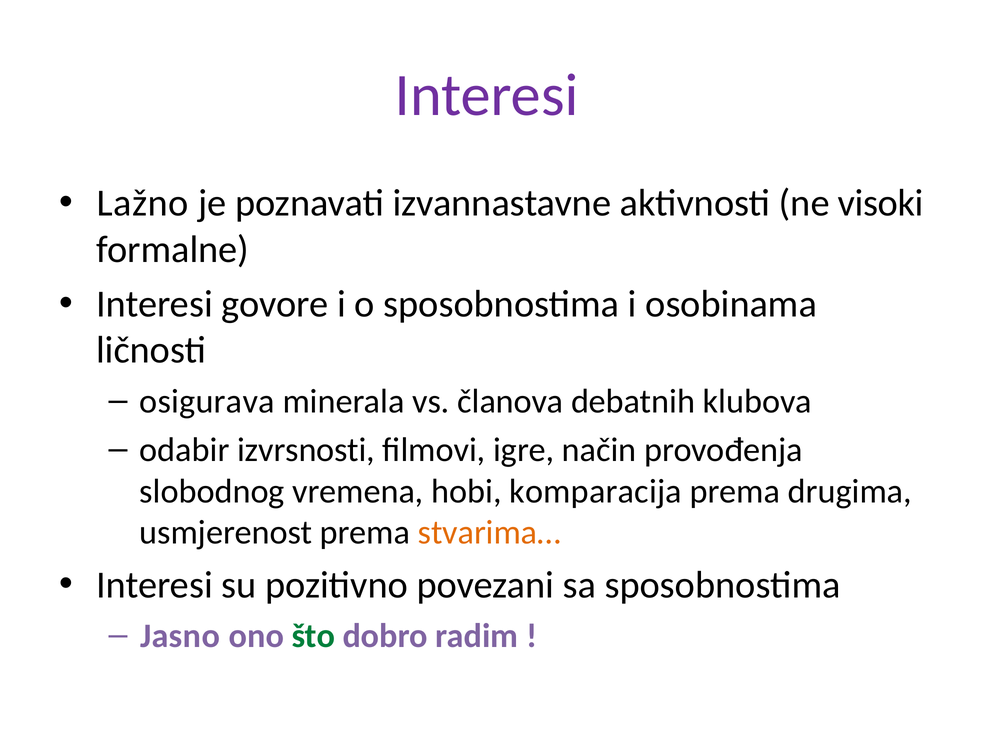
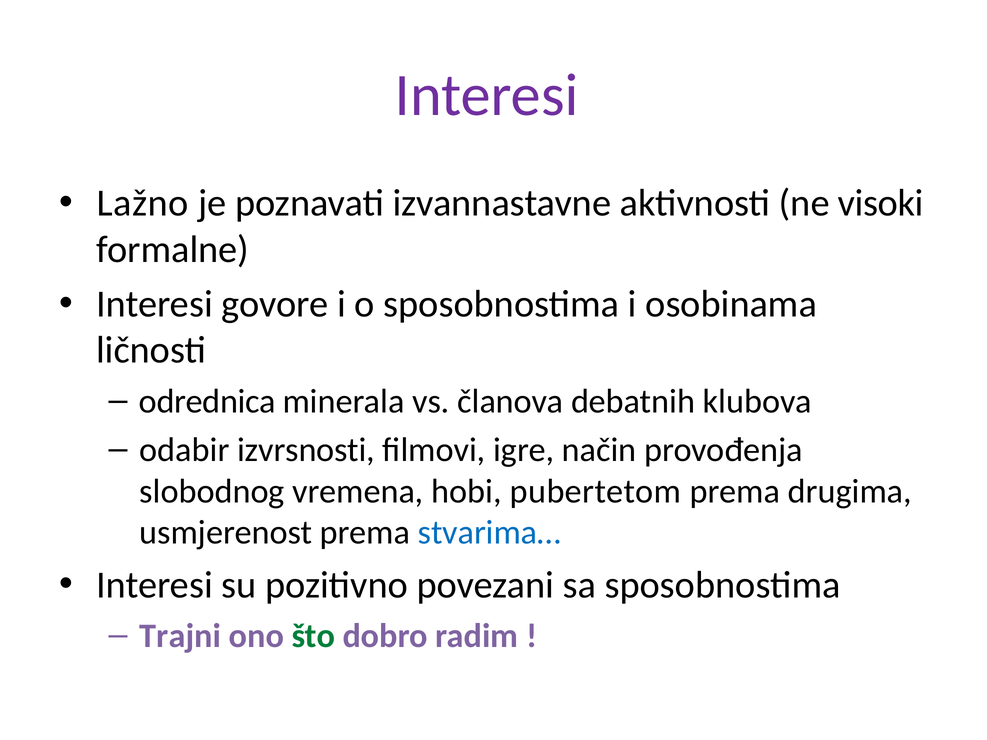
osigurava: osigurava -> odrednica
komparacija: komparacija -> pubertetom
stvarima… colour: orange -> blue
Jasno: Jasno -> Trajni
